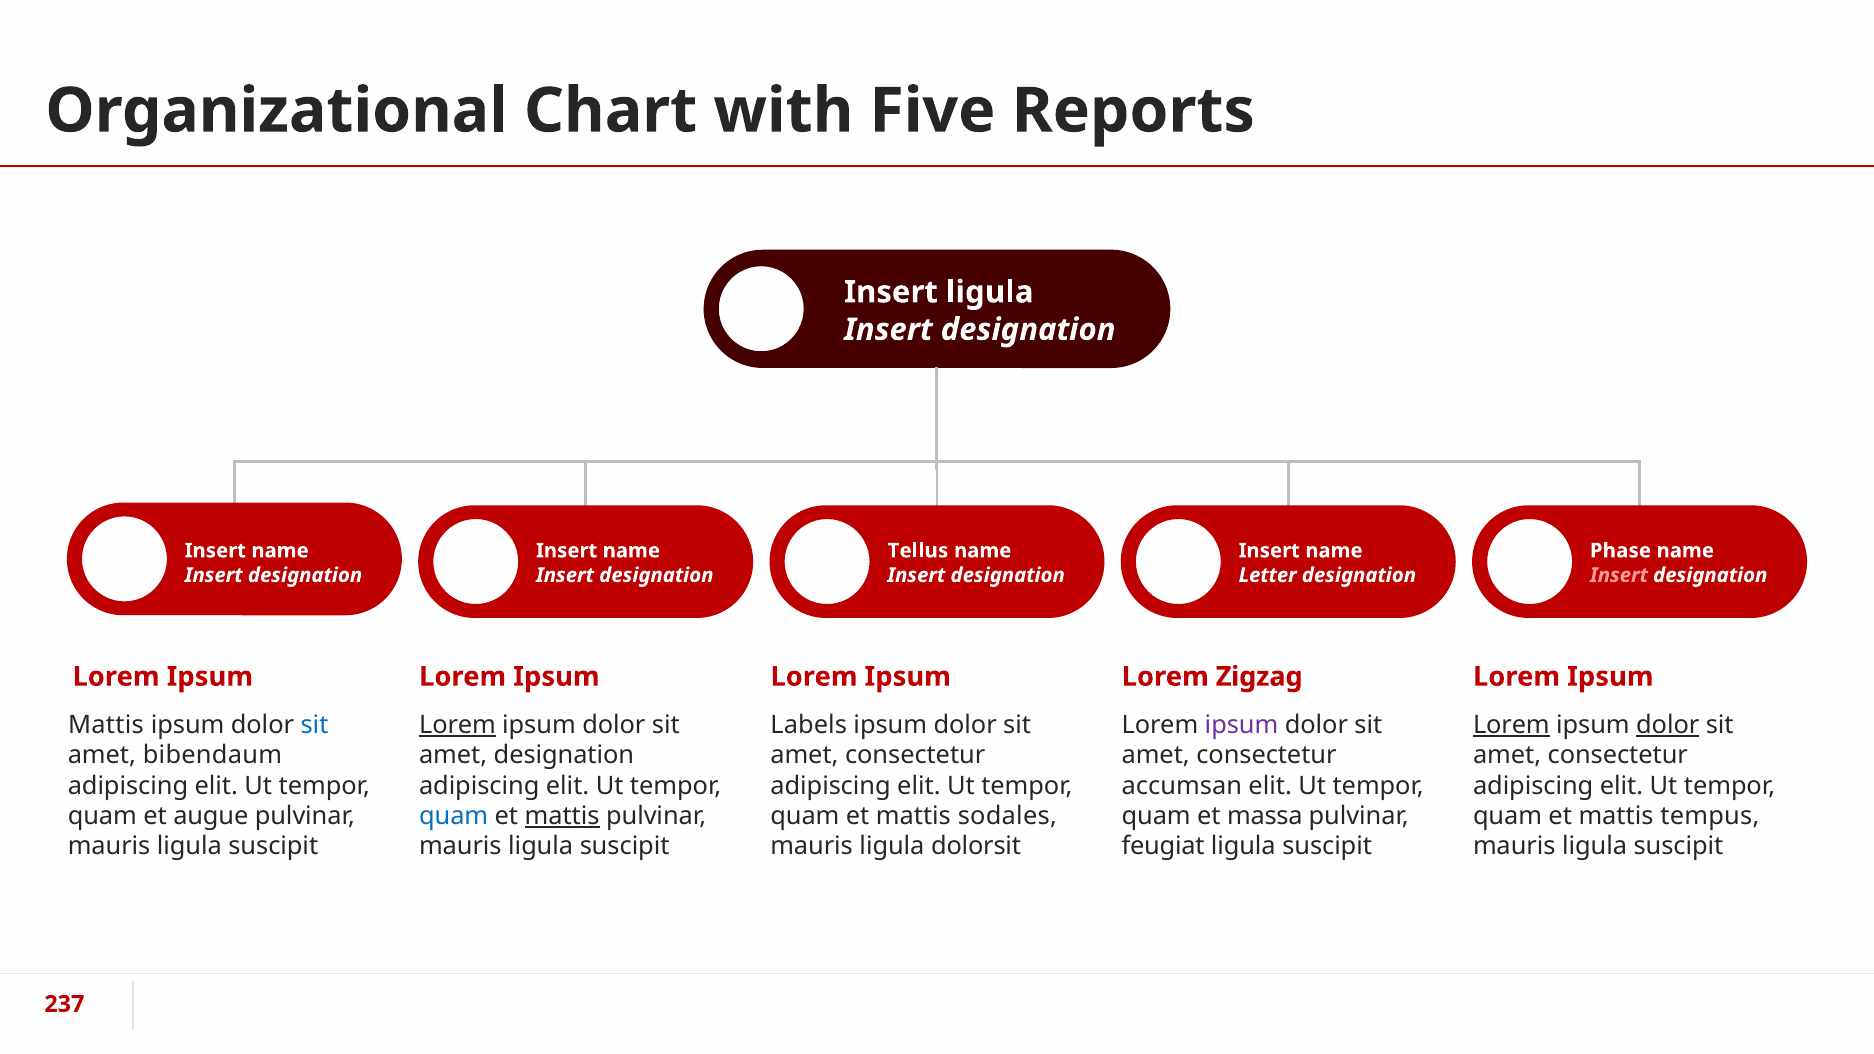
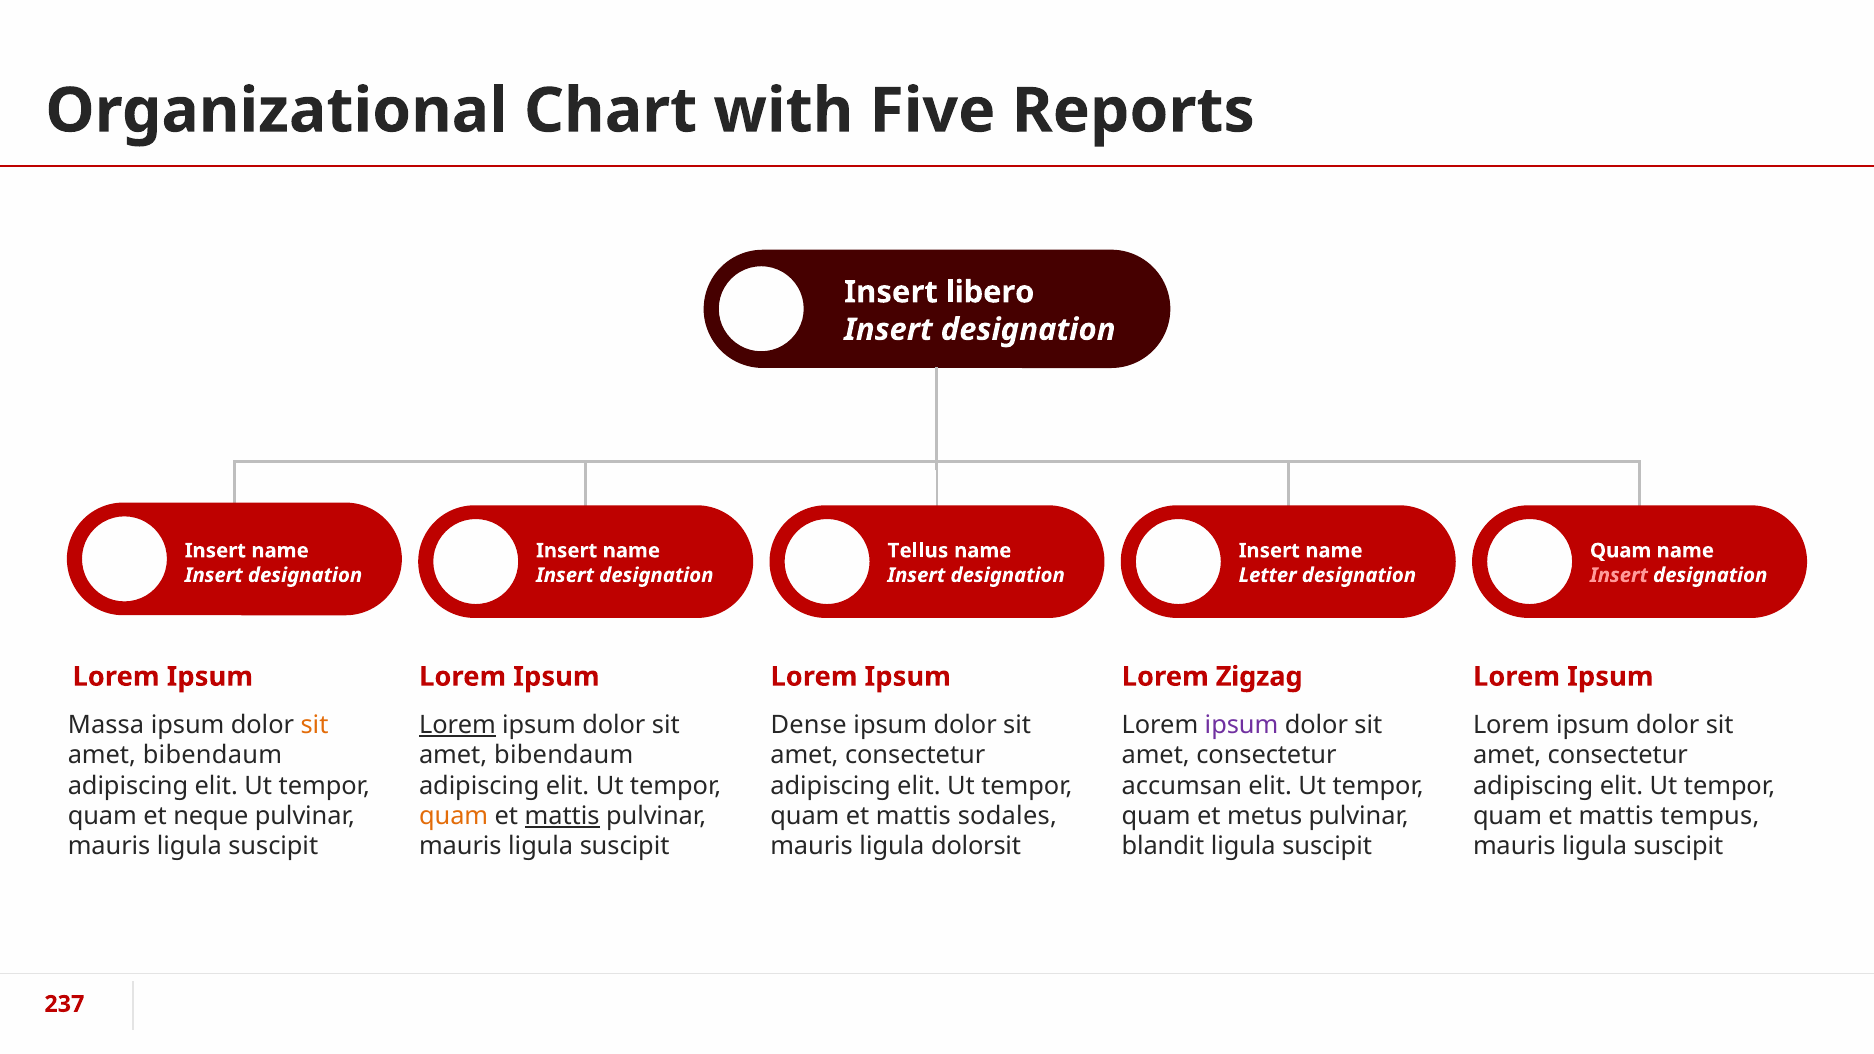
Insert ligula: ligula -> libero
Phase at (1621, 551): Phase -> Quam
Mattis at (106, 725): Mattis -> Massa
sit at (314, 725) colour: blue -> orange
Labels: Labels -> Dense
Lorem at (1511, 725) underline: present -> none
dolor at (1668, 725) underline: present -> none
designation at (564, 756): designation -> bibendaum
augue: augue -> neque
quam at (454, 816) colour: blue -> orange
massa: massa -> metus
feugiat: feugiat -> blandit
